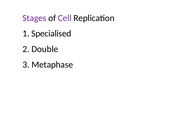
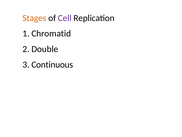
Stages colour: purple -> orange
Specialised: Specialised -> Chromatid
Metaphase: Metaphase -> Continuous
